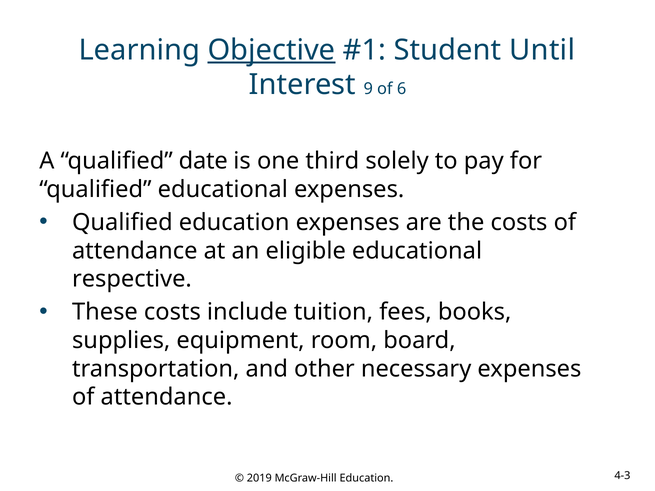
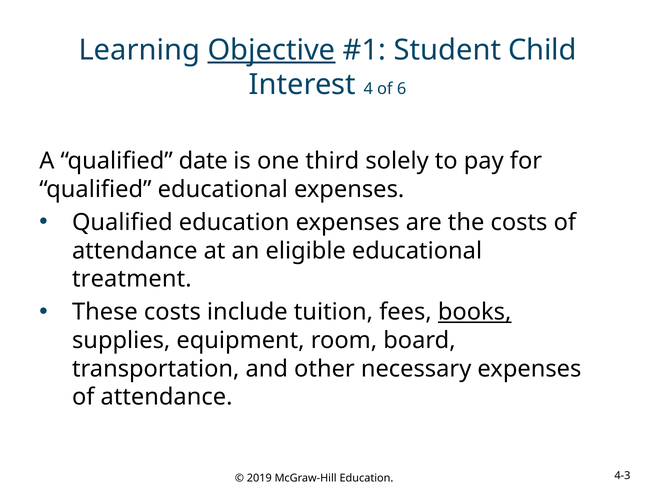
Until: Until -> Child
9: 9 -> 4
respective: respective -> treatment
books underline: none -> present
